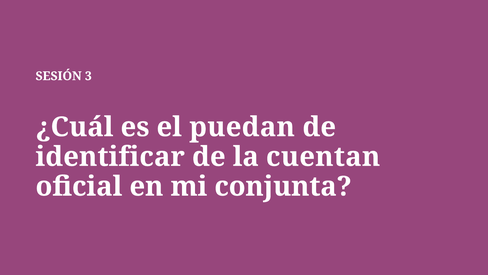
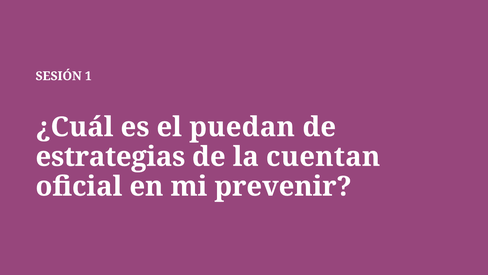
3: 3 -> 1
identificar: identificar -> estrategias
conjunta: conjunta -> prevenir
